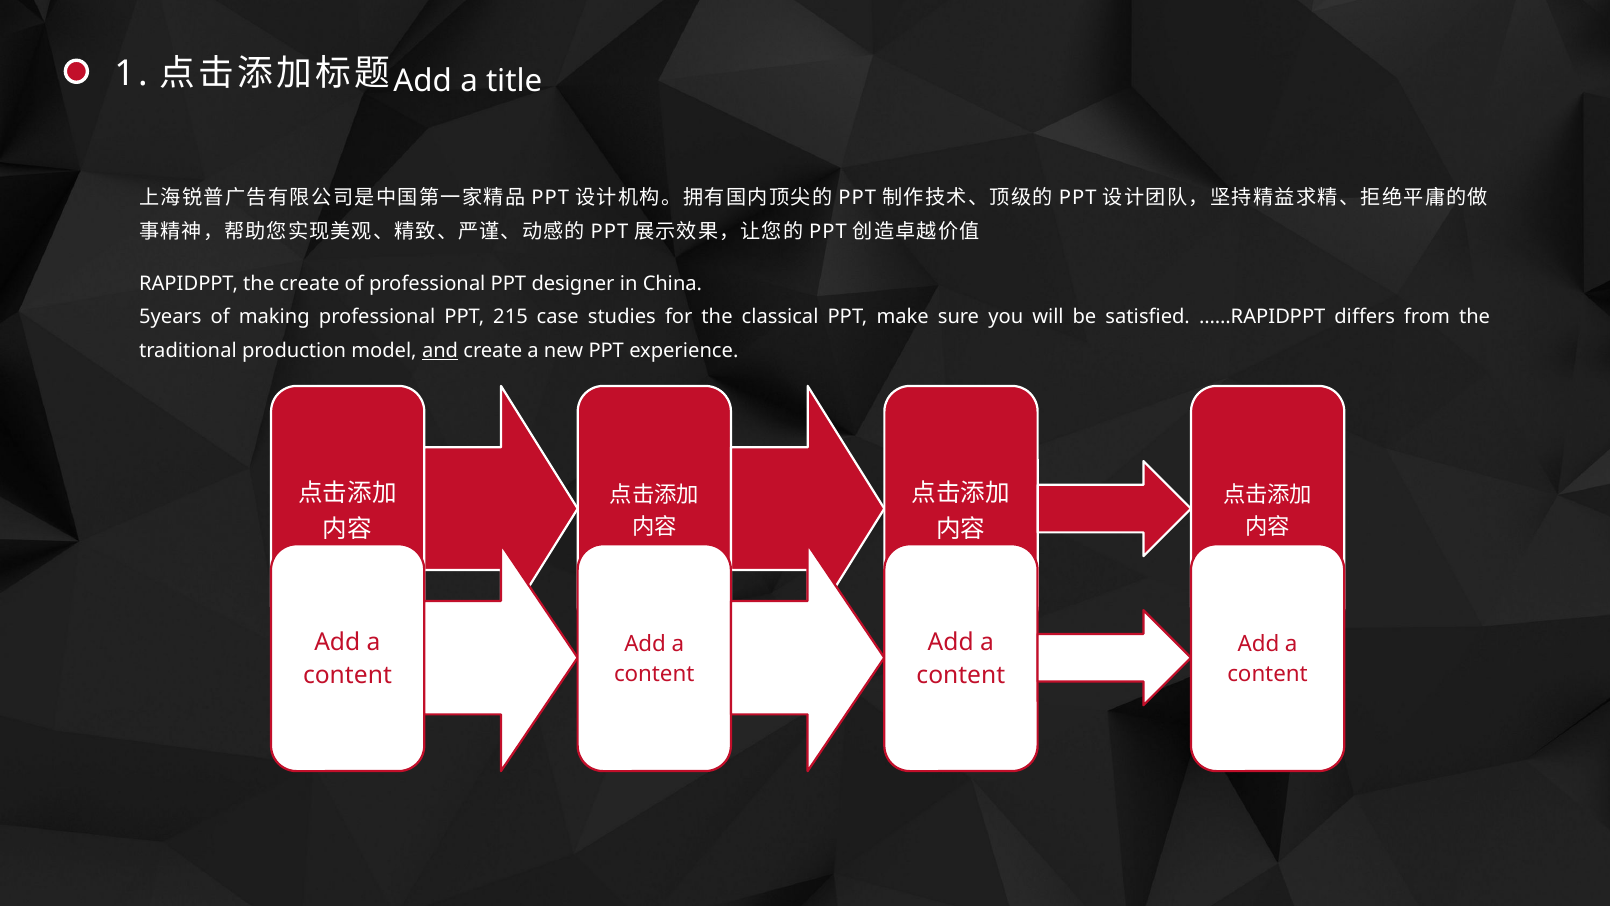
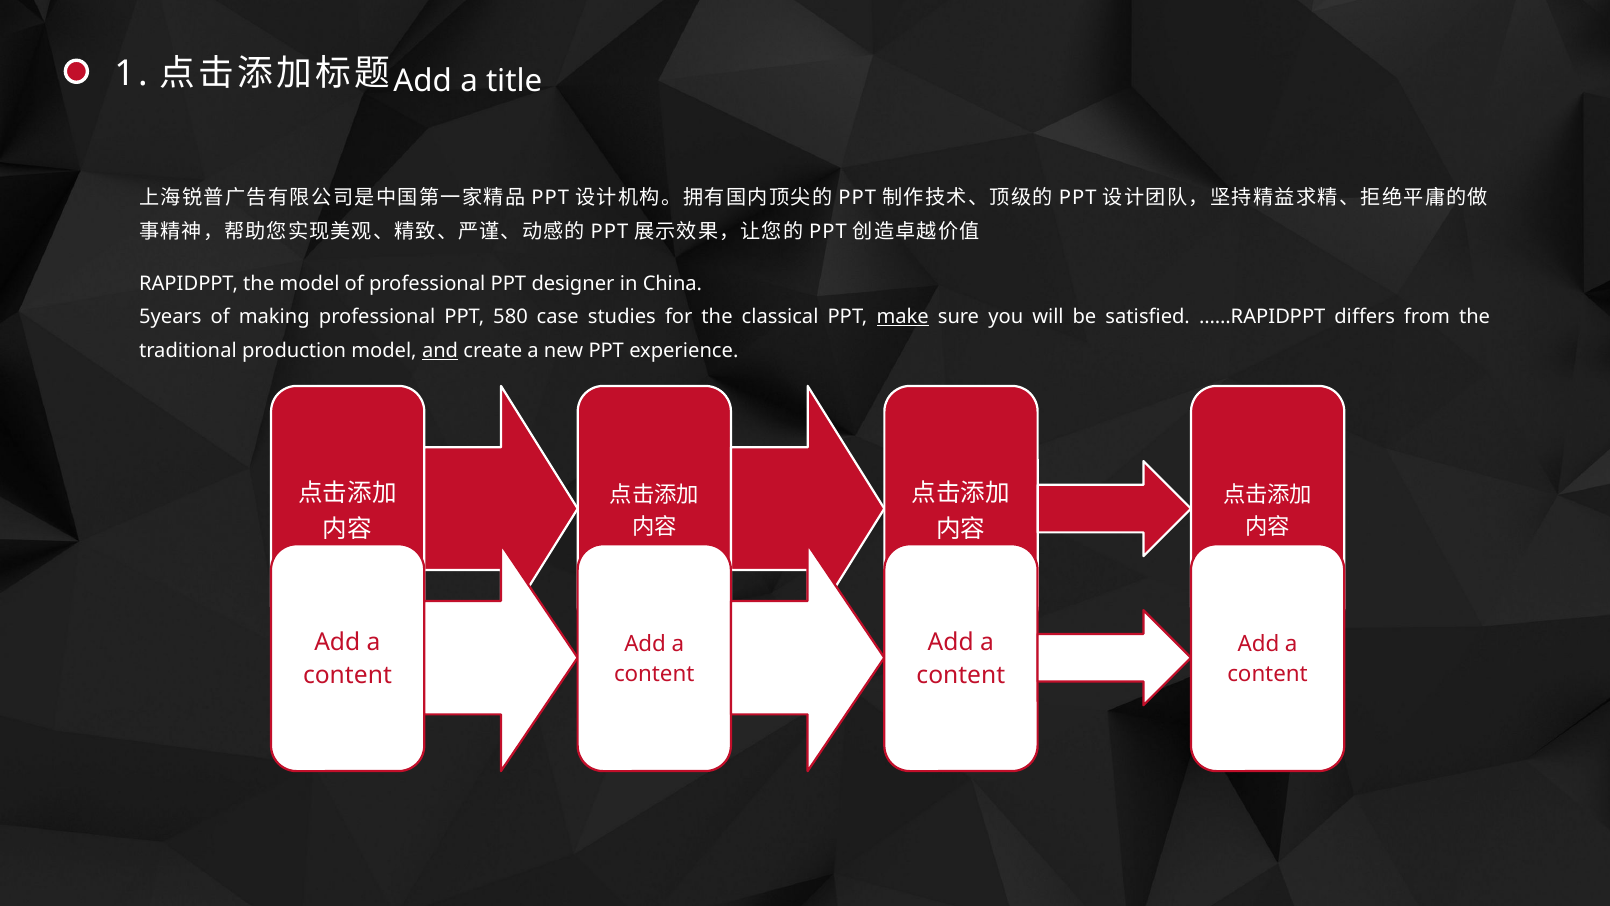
the create: create -> model
215: 215 -> 580
make underline: none -> present
